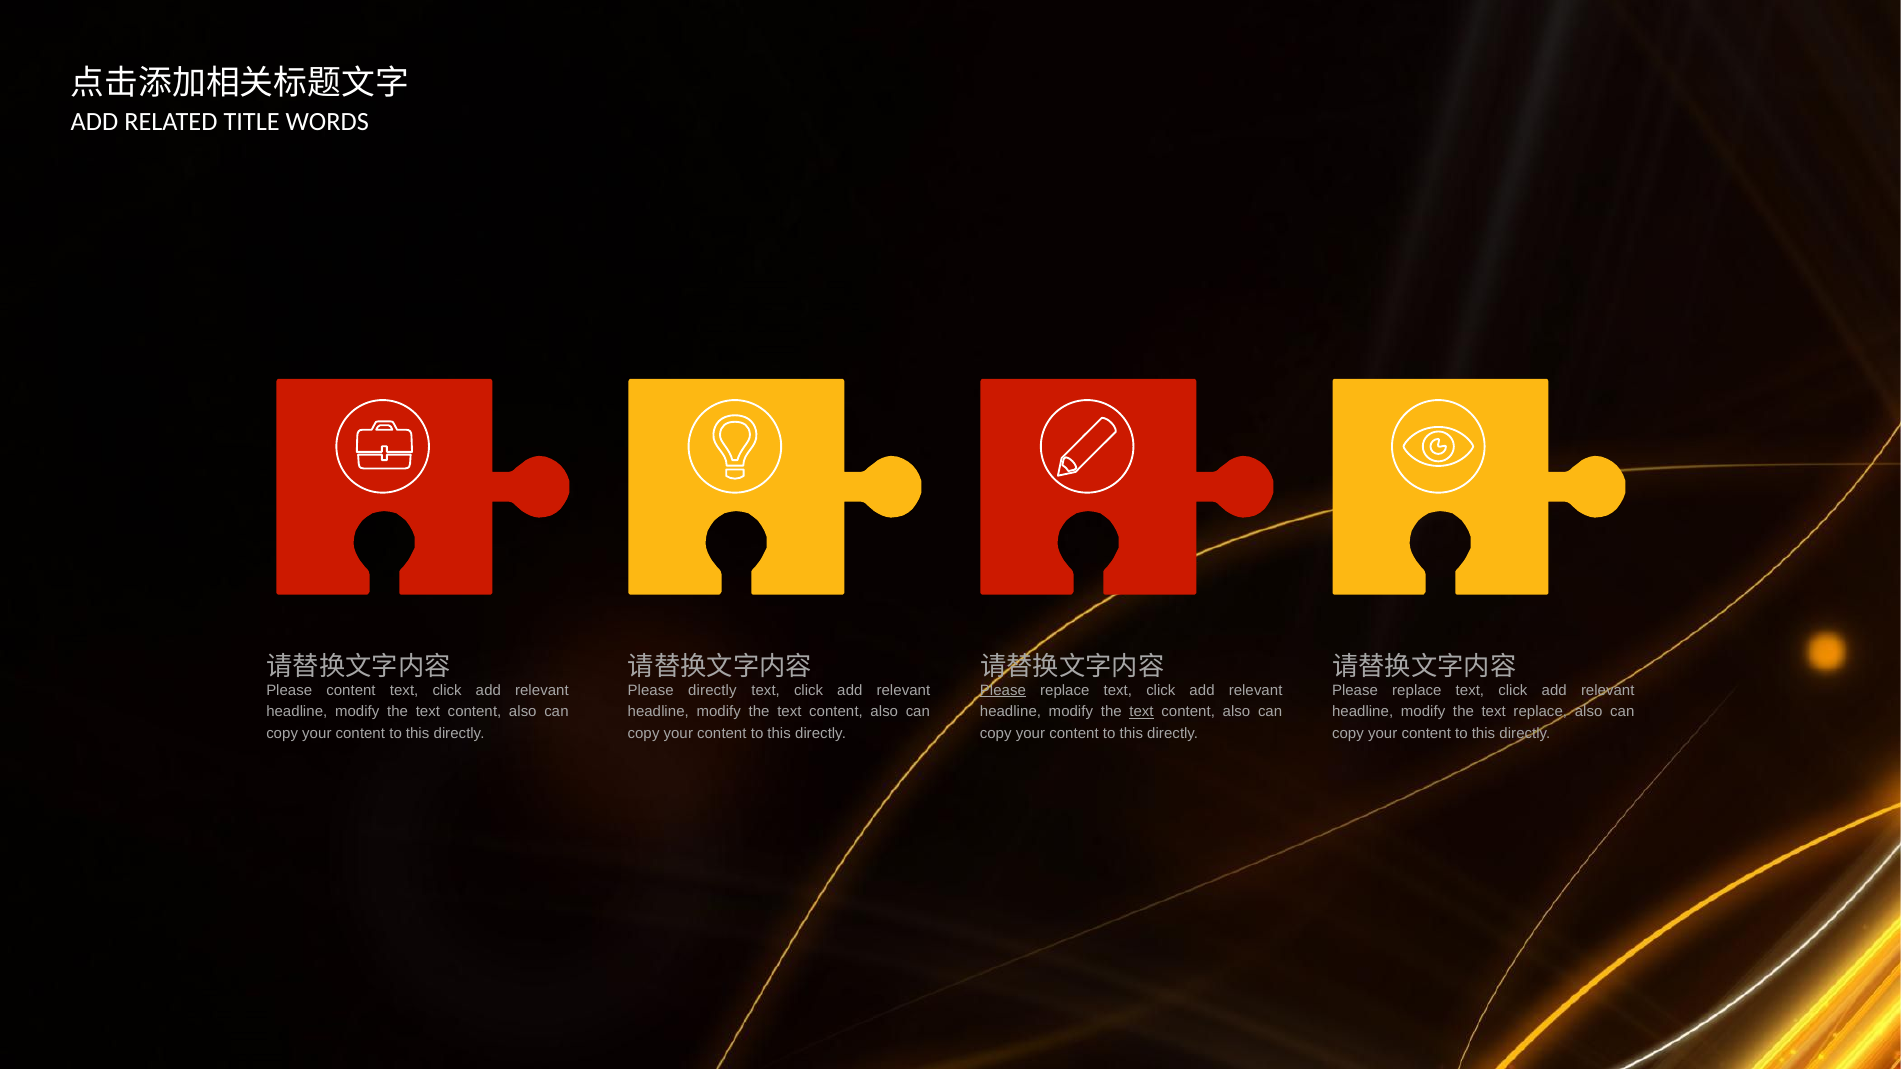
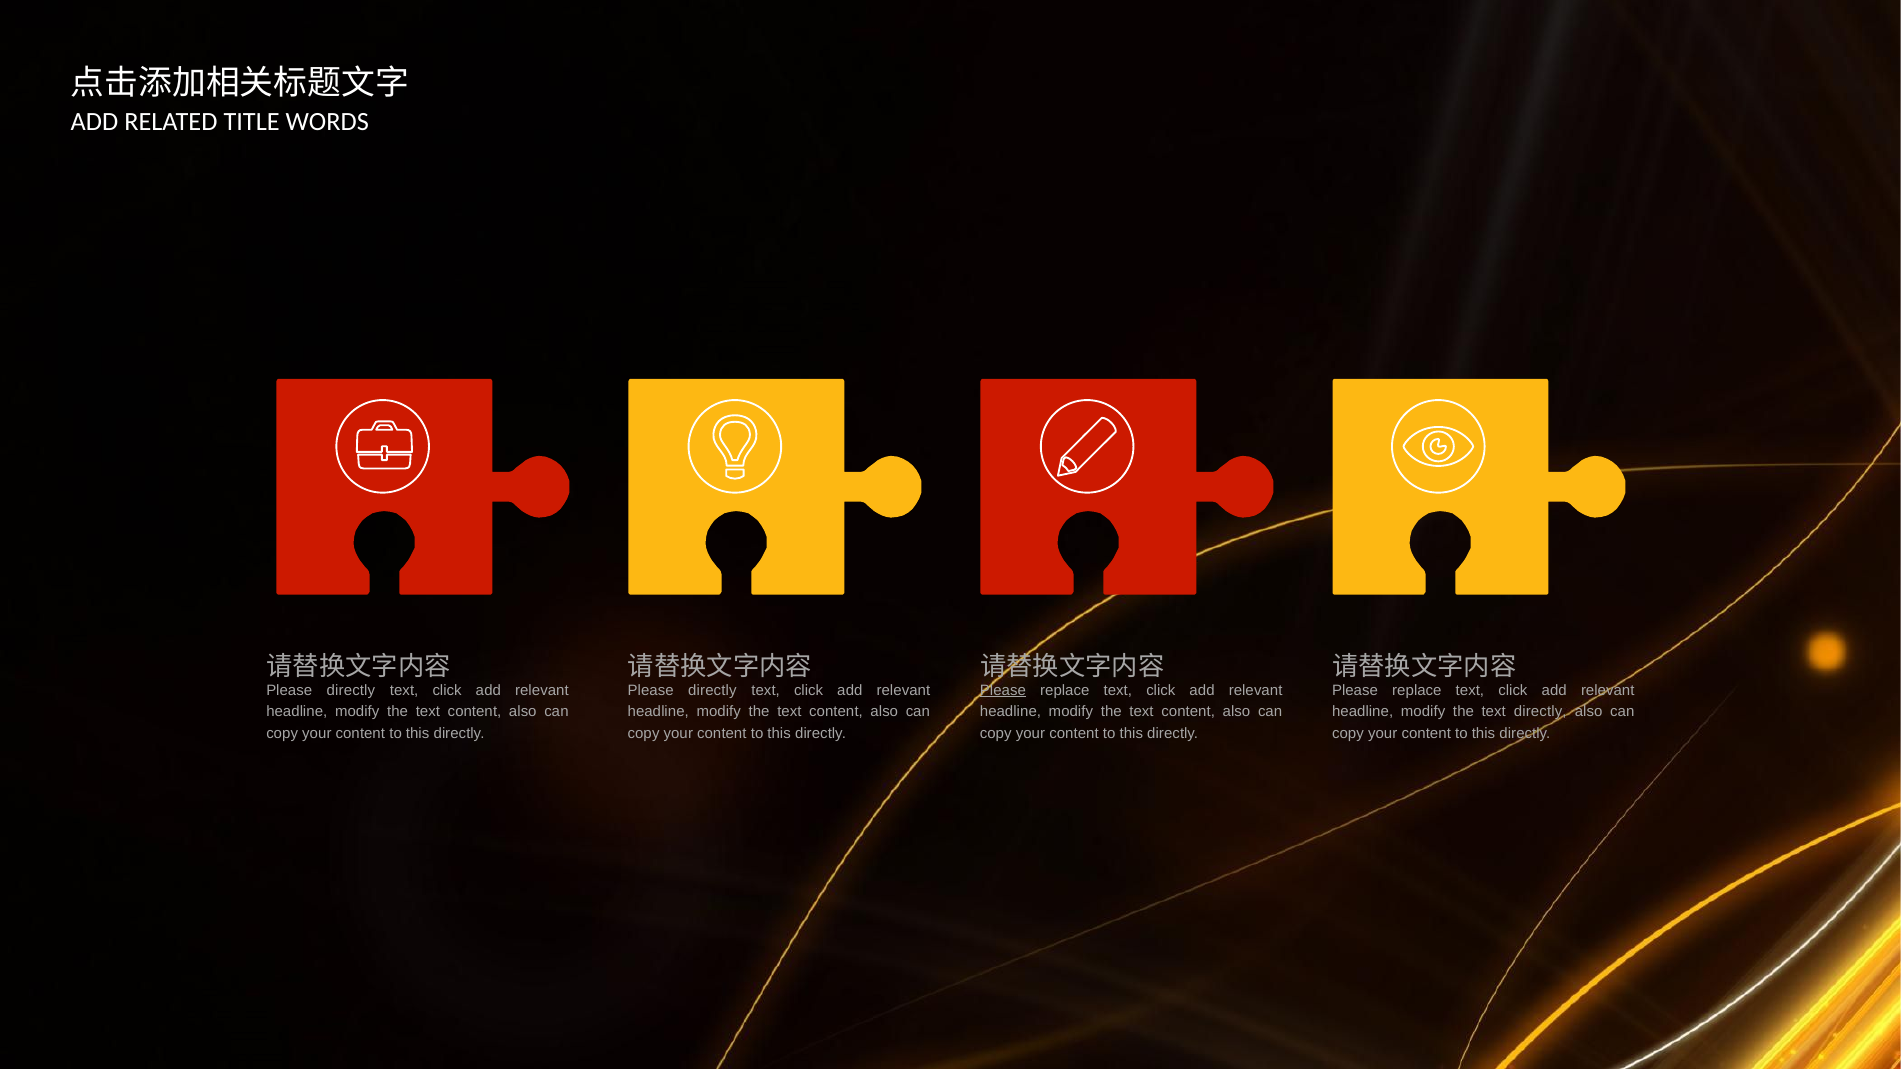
content at (351, 690): content -> directly
text at (1142, 712) underline: present -> none
text replace: replace -> directly
